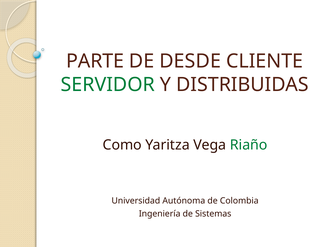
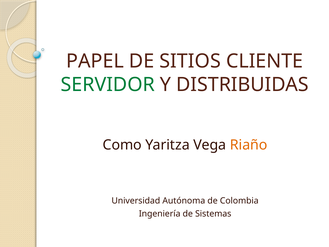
PARTE: PARTE -> PAPEL
DESDE: DESDE -> SITIOS
Riaño colour: green -> orange
